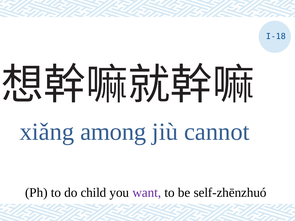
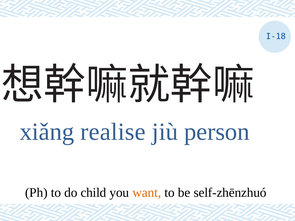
among: among -> realise
cannot: cannot -> person
want colour: purple -> orange
